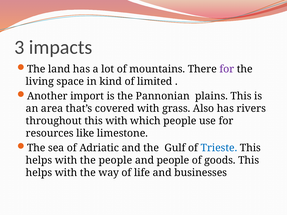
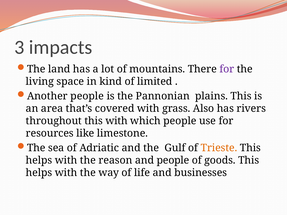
Another import: import -> people
Trieste colour: blue -> orange
the people: people -> reason
